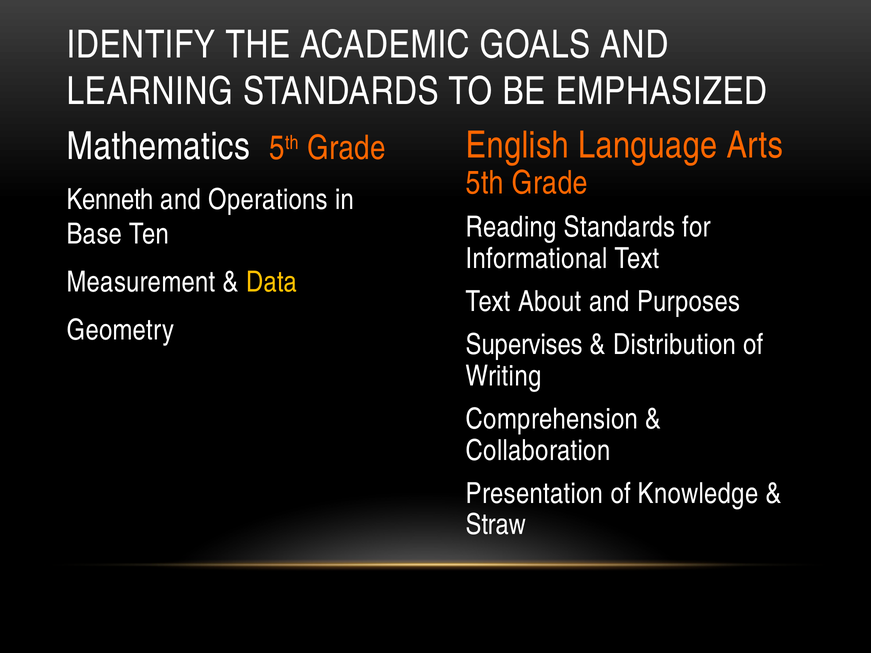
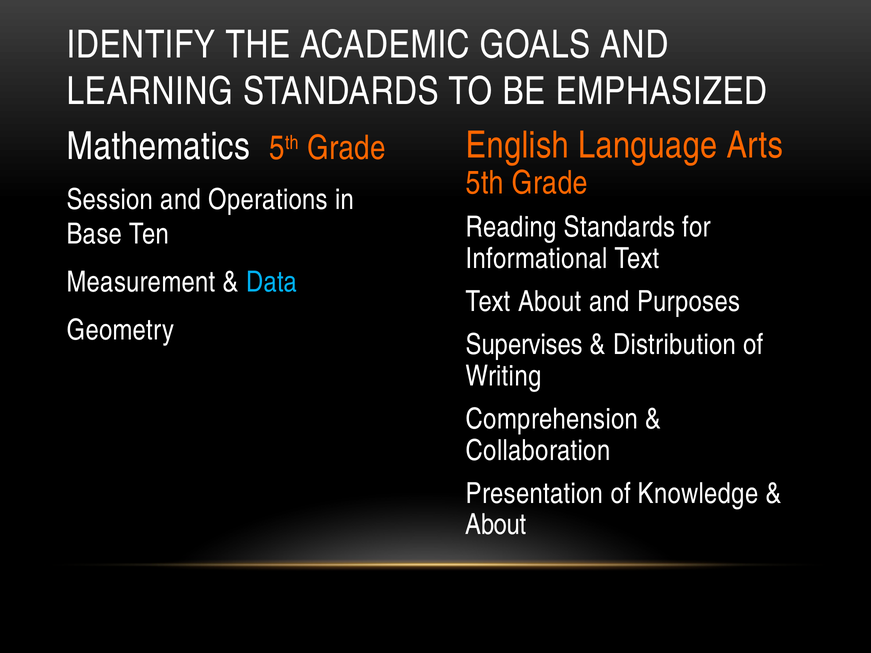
Kenneth: Kenneth -> Session
Data colour: yellow -> light blue
Straw at (496, 525): Straw -> About
